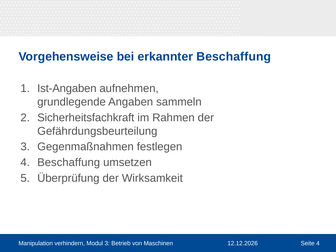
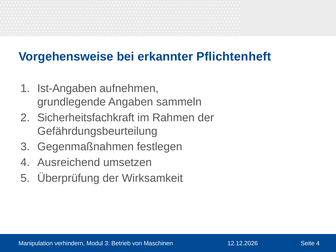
erkannter Beschaffung: Beschaffung -> Pflichtenheft
4 Beschaffung: Beschaffung -> Ausreichend
